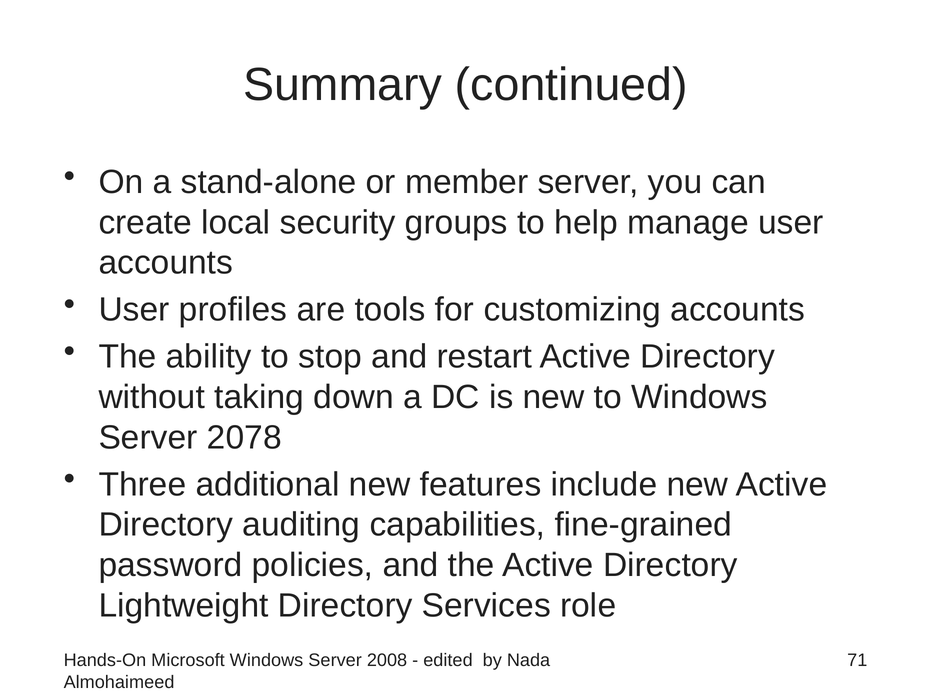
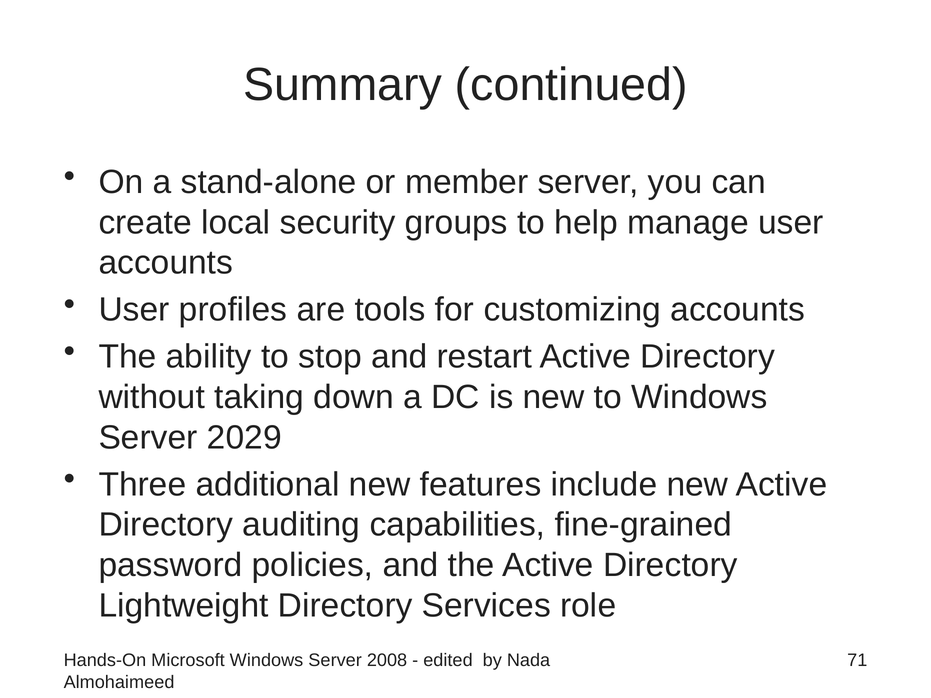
2078: 2078 -> 2029
